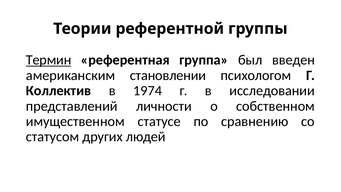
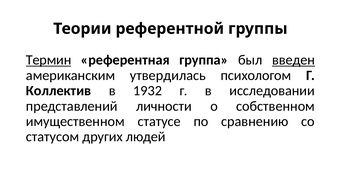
введен underline: none -> present
становлении: становлении -> утвердилась
1974: 1974 -> 1932
